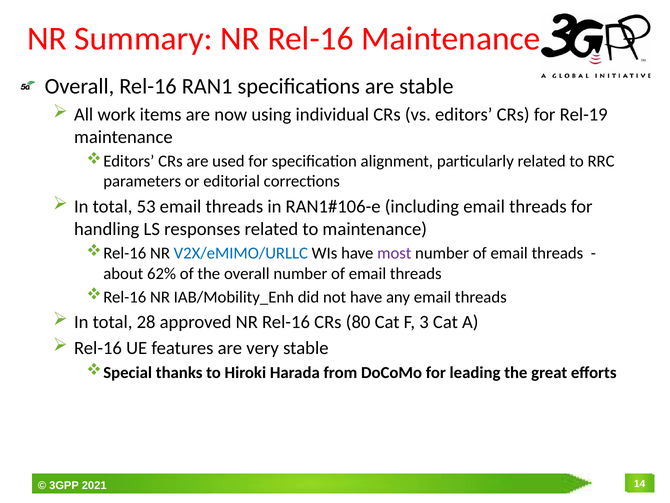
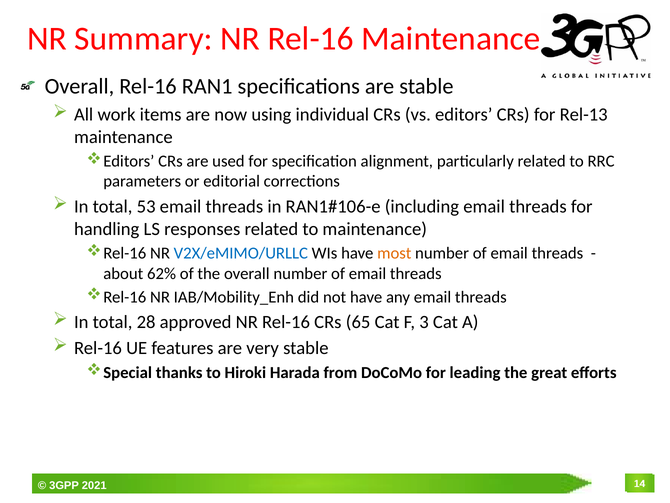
Rel-19: Rel-19 -> Rel-13
most colour: purple -> orange
80: 80 -> 65
